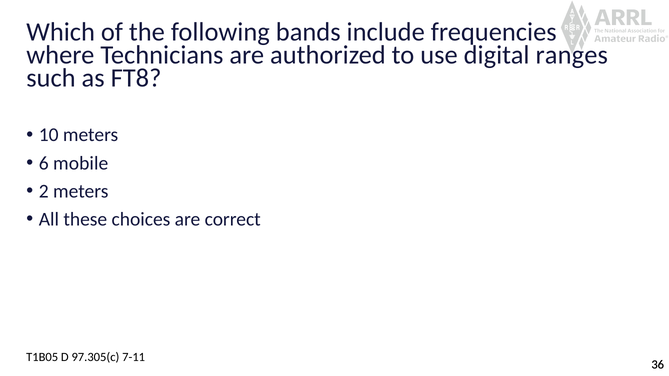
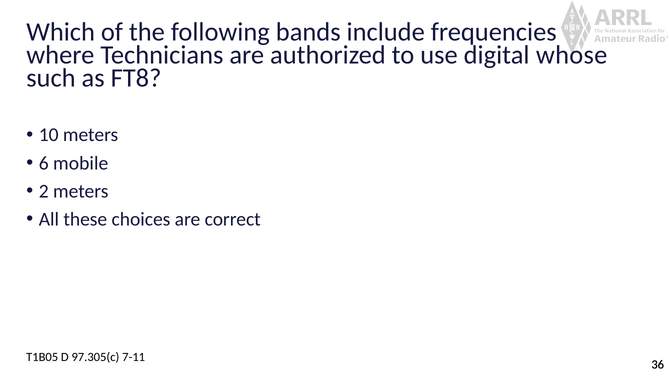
ranges: ranges -> whose
